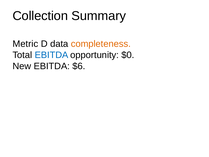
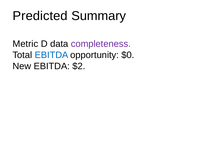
Collection: Collection -> Predicted
completeness colour: orange -> purple
$6: $6 -> $2
